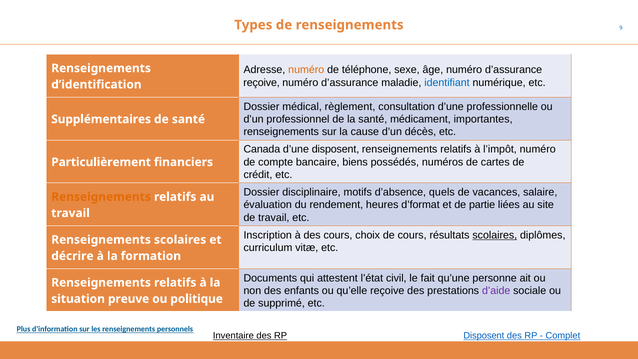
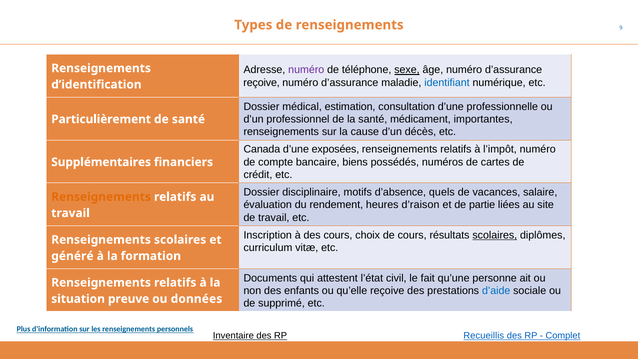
numéro at (306, 70) colour: orange -> purple
sexe underline: none -> present
règlement: règlement -> estimation
Supplémentaires: Supplémentaires -> Particulièrement
d’une disposent: disposent -> exposées
Particulièrement: Particulièrement -> Supplémentaires
d’format: d’format -> d’raison
décrire: décrire -> généré
d’aide colour: purple -> blue
politique: politique -> données
RP Disposent: Disposent -> Recueillis
